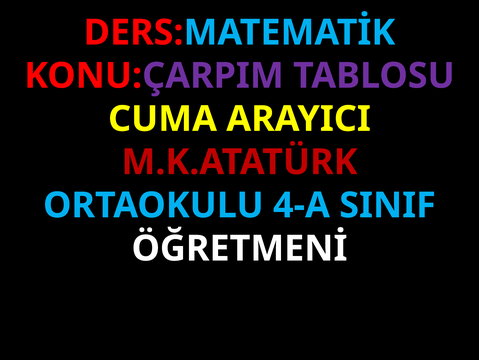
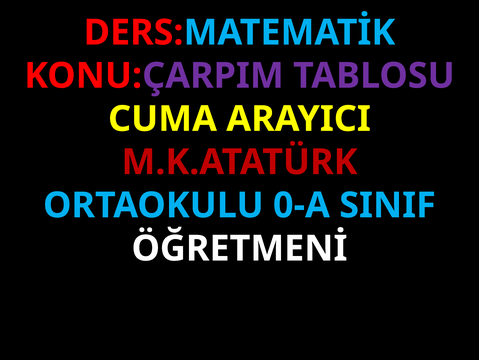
4-A: 4-A -> 0-A
